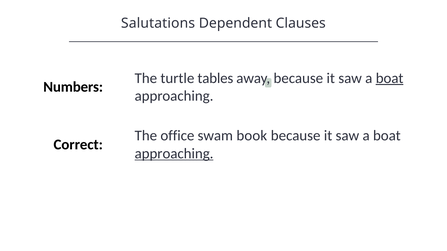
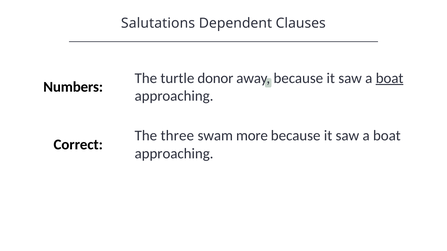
tables: tables -> donor
office: office -> three
book: book -> more
approaching at (174, 154) underline: present -> none
